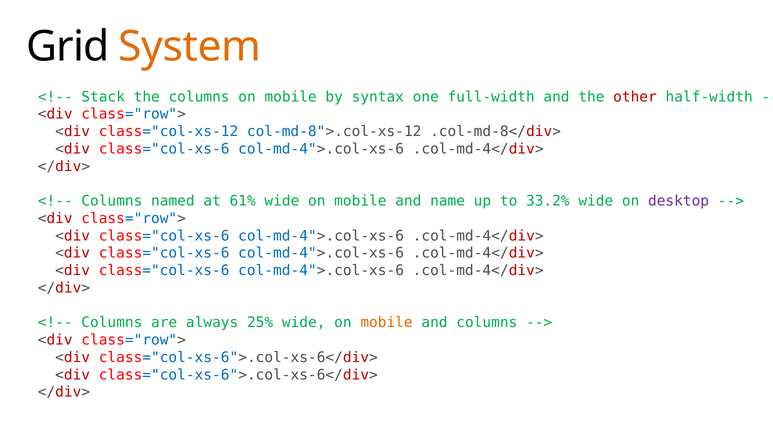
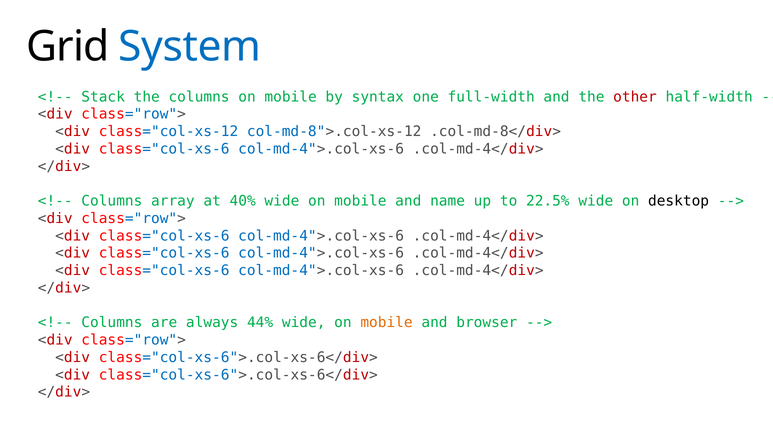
System colour: orange -> blue
named: named -> array
61%: 61% -> 40%
33.2%: 33.2% -> 22.5%
desktop colour: purple -> black
25%: 25% -> 44%
and columns: columns -> browser
